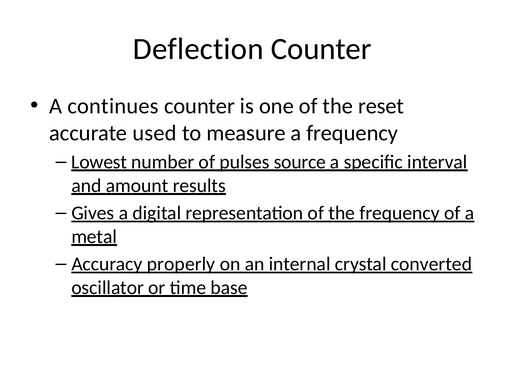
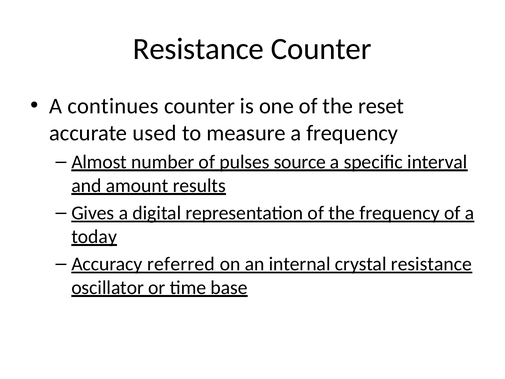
Deflection at (198, 49): Deflection -> Resistance
Lowest: Lowest -> Almost
metal: metal -> today
properly: properly -> referred
crystal converted: converted -> resistance
